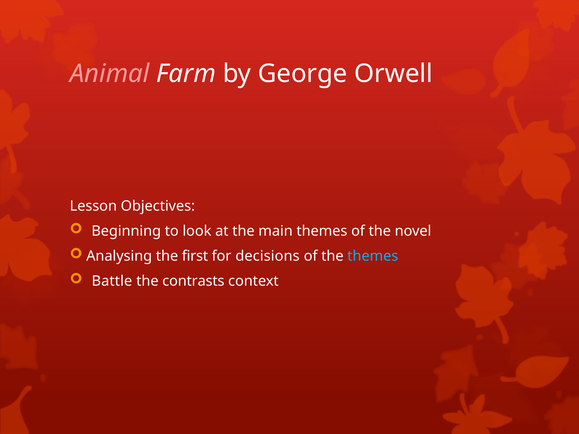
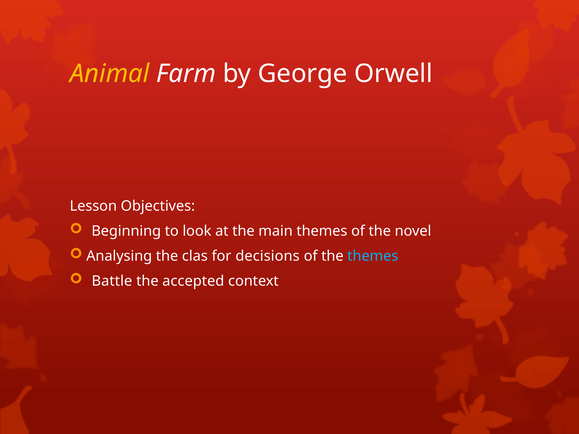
Animal colour: pink -> yellow
first: first -> clas
contrasts: contrasts -> accepted
